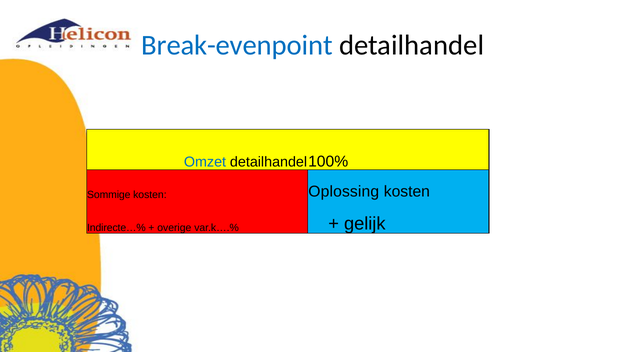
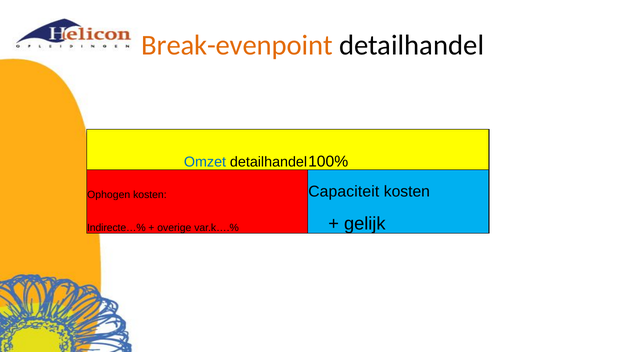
Break-evenpoint colour: blue -> orange
Sommige: Sommige -> Ophogen
Oplossing: Oplossing -> Capaciteit
